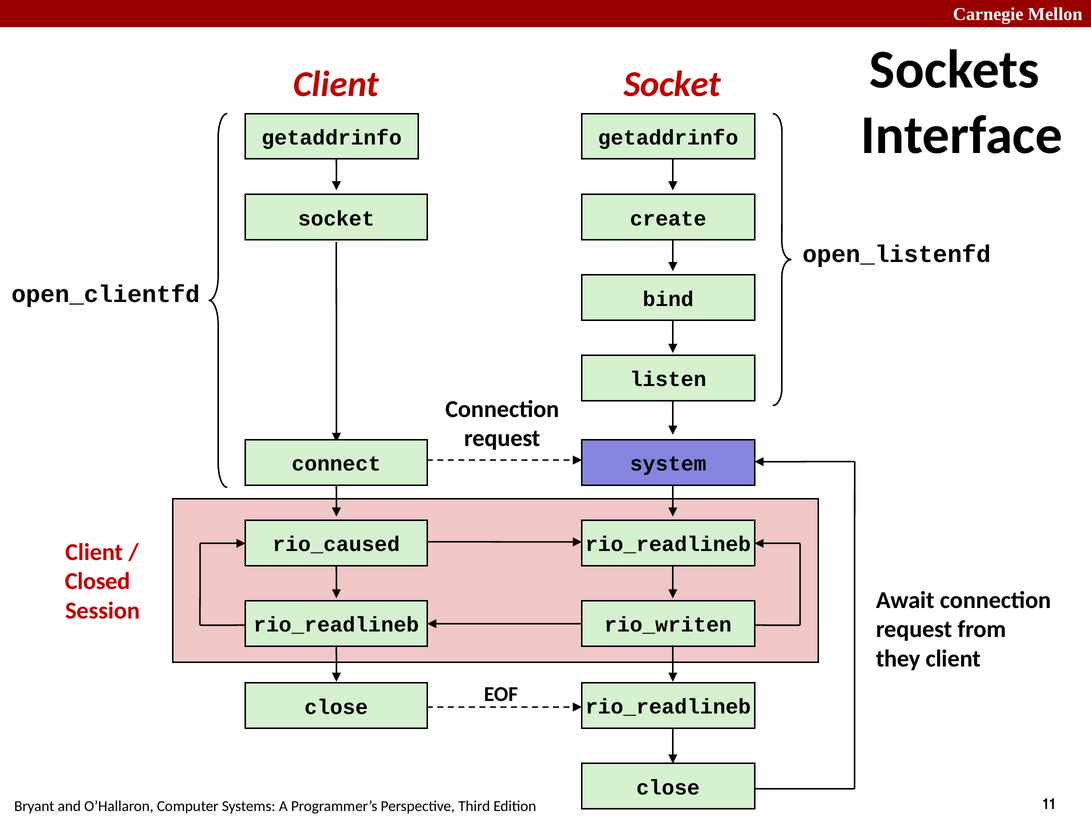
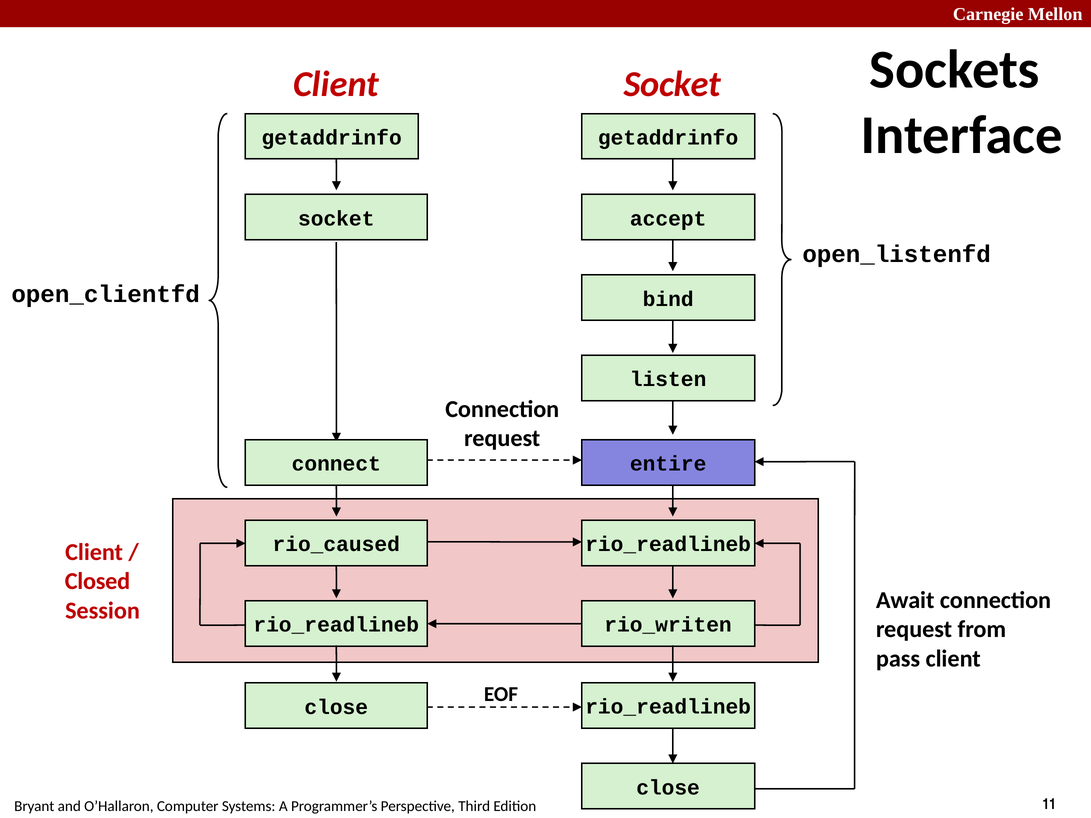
create: create -> accept
system: system -> entire
they: they -> pass
